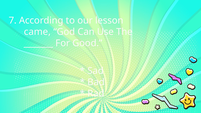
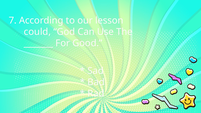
came: came -> could
